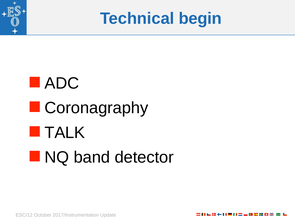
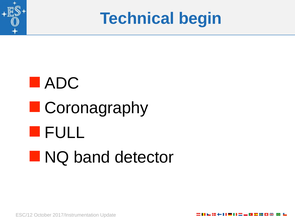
TALK: TALK -> FULL
